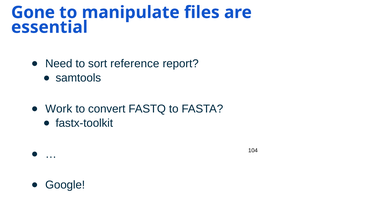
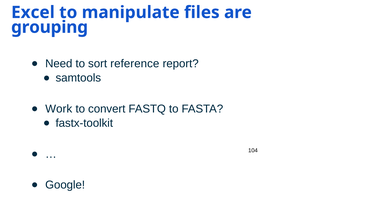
Gone: Gone -> Excel
essential: essential -> grouping
